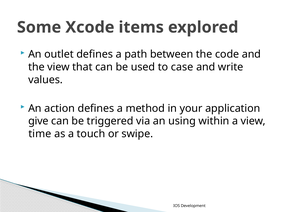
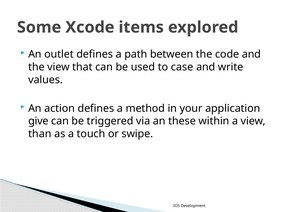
using: using -> these
time: time -> than
